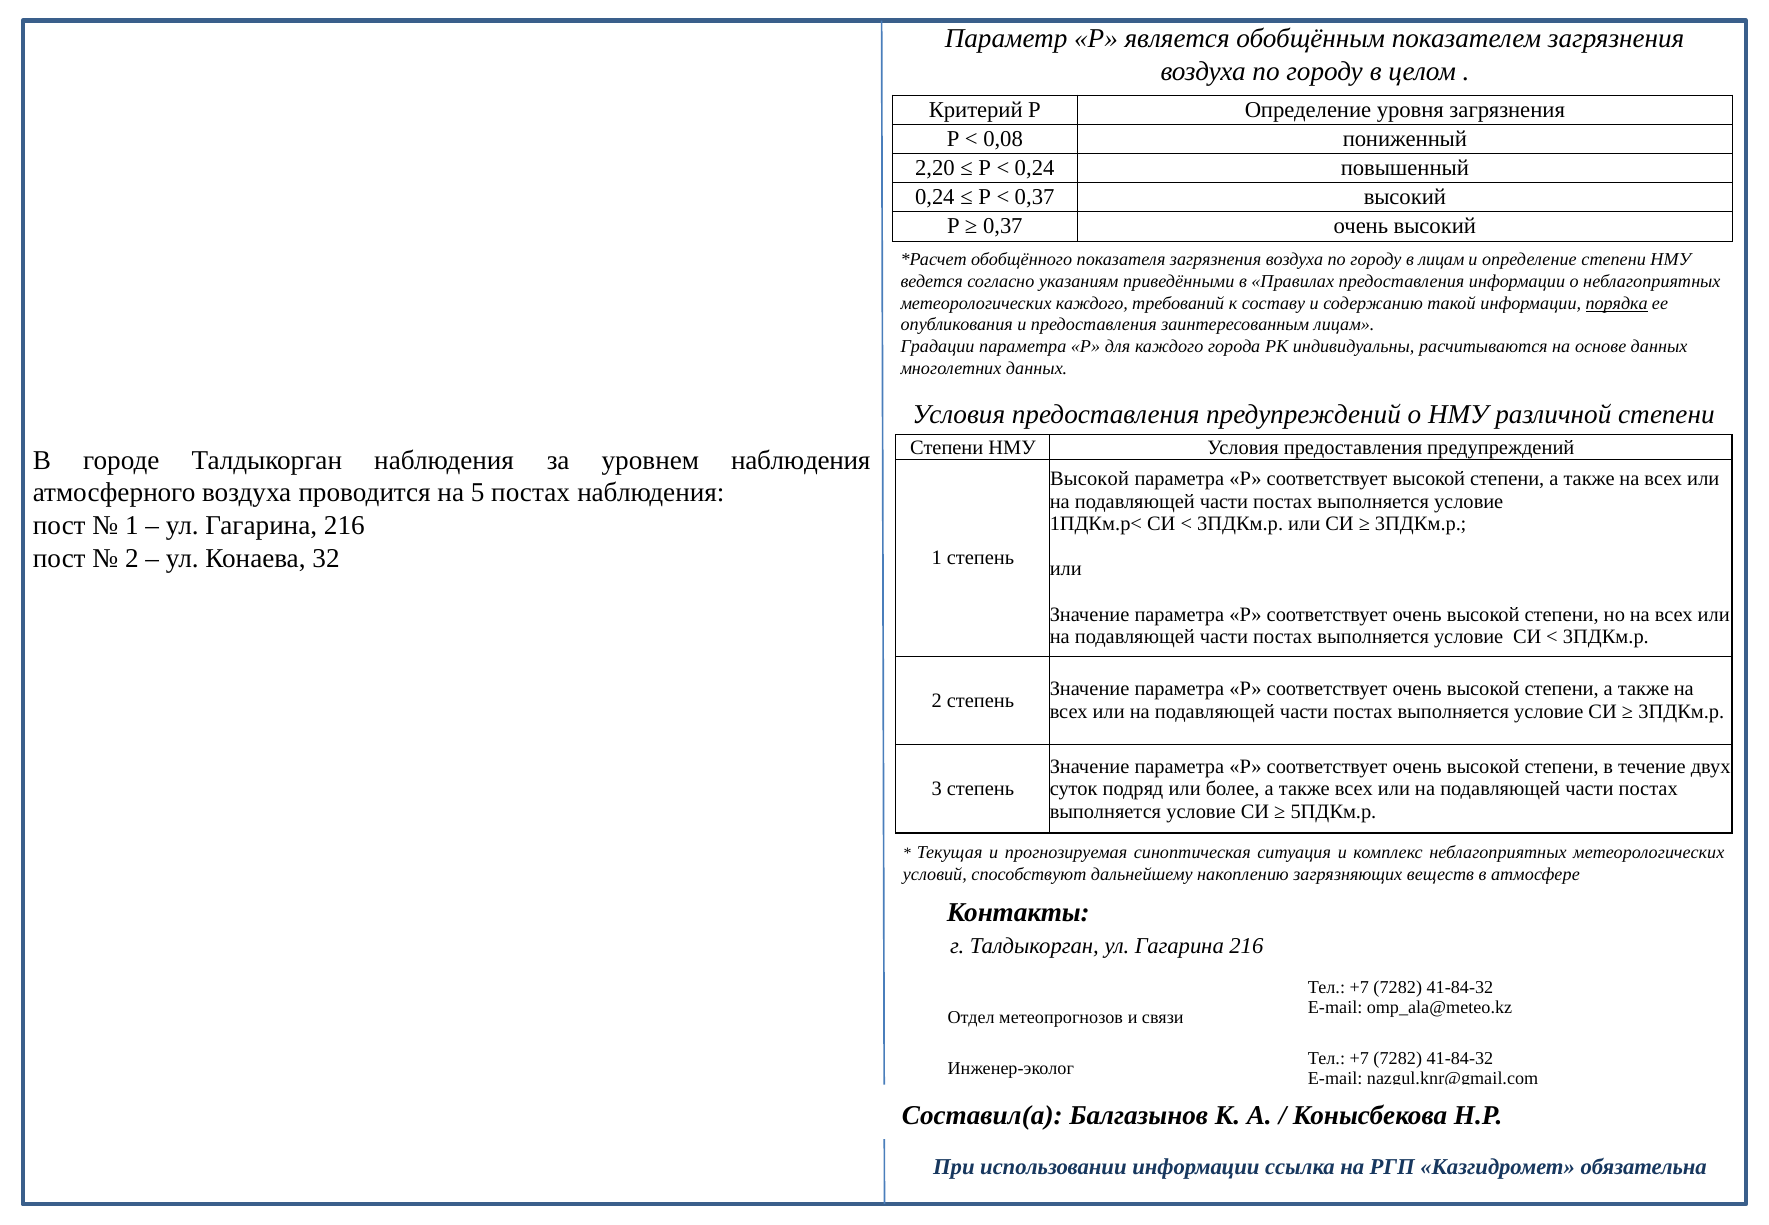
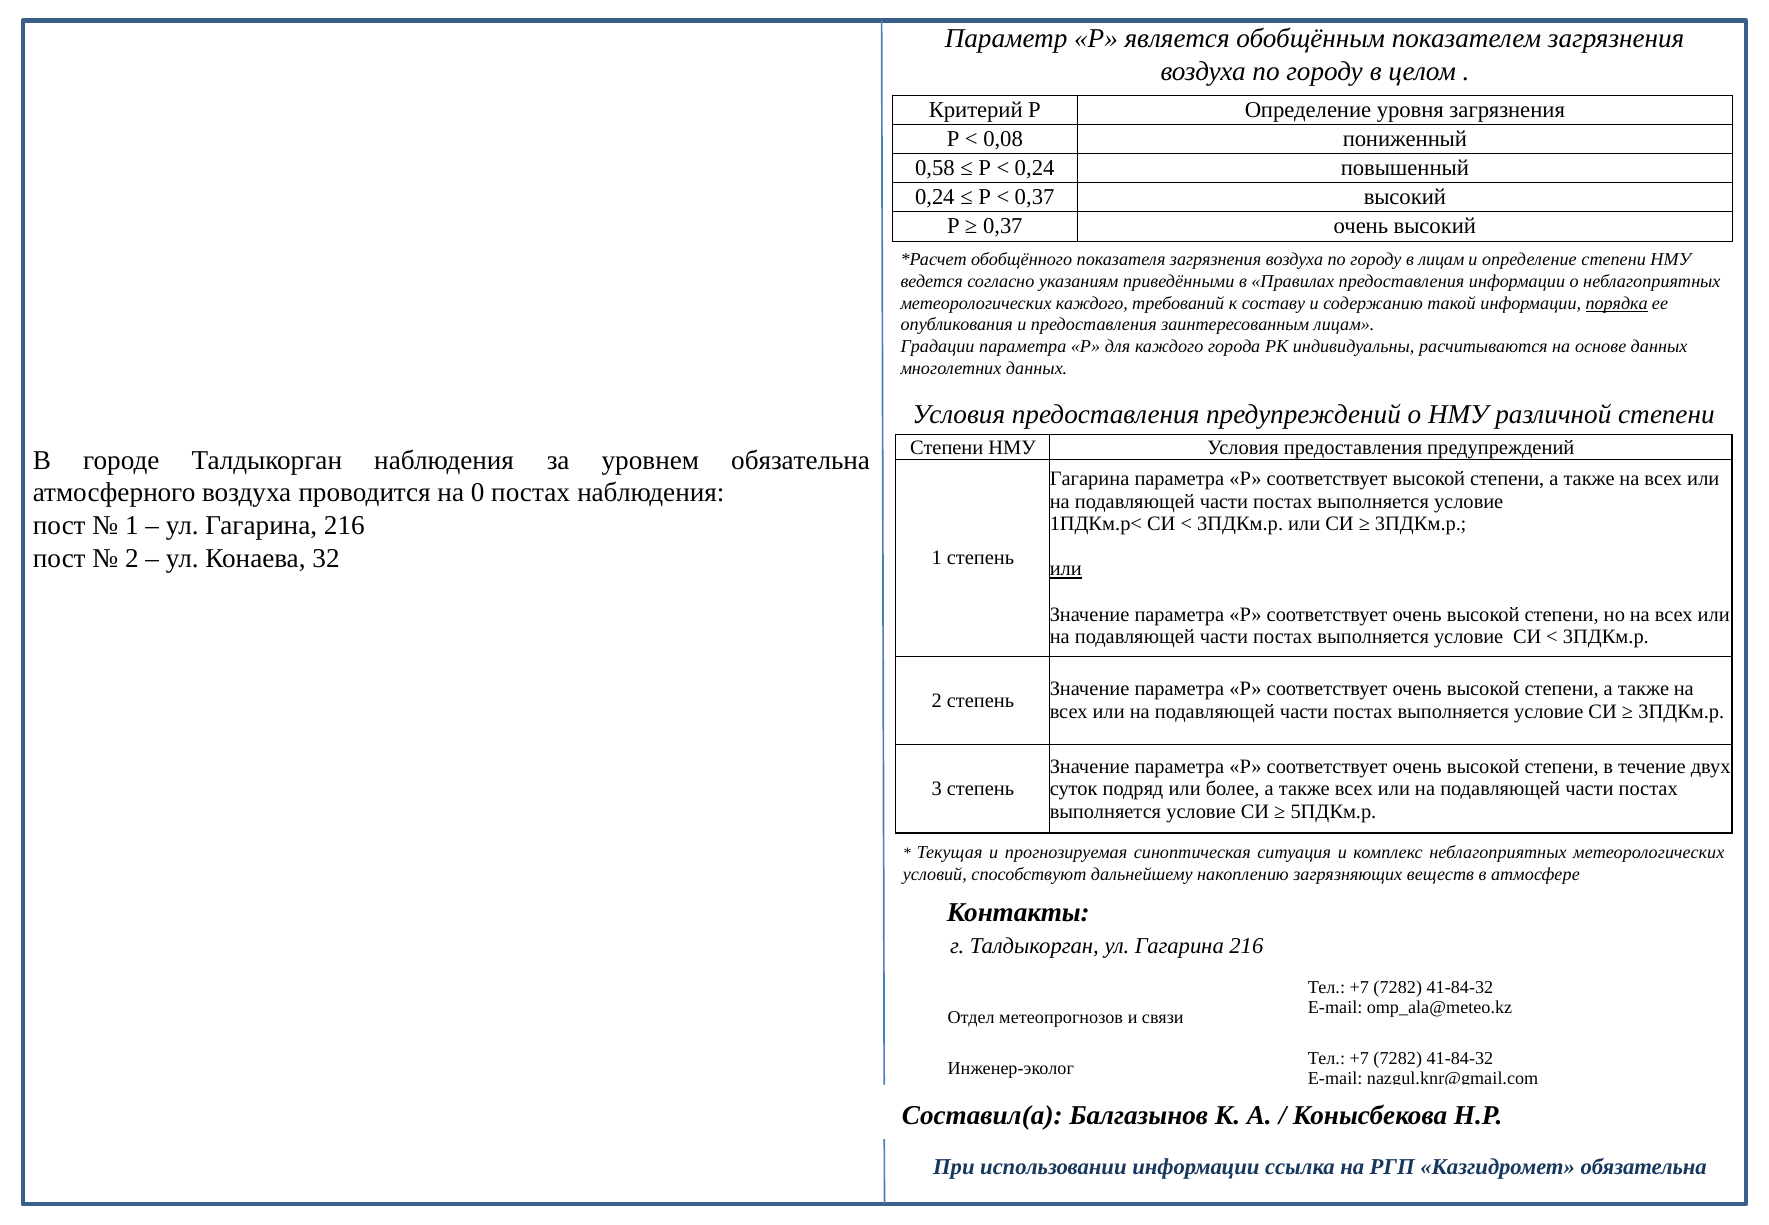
2,20: 2,20 -> 0,58
уровнем наблюдения: наблюдения -> обязательна
Высокой at (1089, 479): Высокой -> Гагарина
5: 5 -> 0
или at (1066, 569) underline: none -> present
